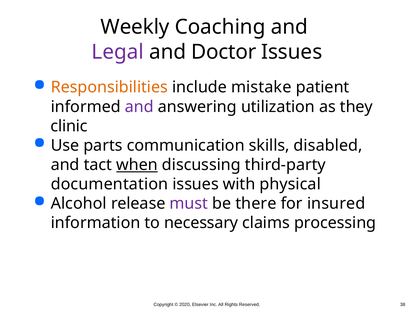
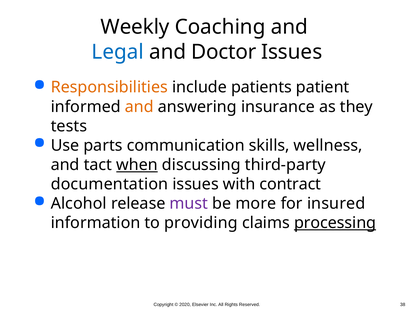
Legal colour: purple -> blue
mistake: mistake -> patients
and at (139, 107) colour: purple -> orange
utilization: utilization -> insurance
clinic: clinic -> tests
disabled: disabled -> wellness
physical: physical -> contract
there: there -> more
necessary: necessary -> providing
processing underline: none -> present
